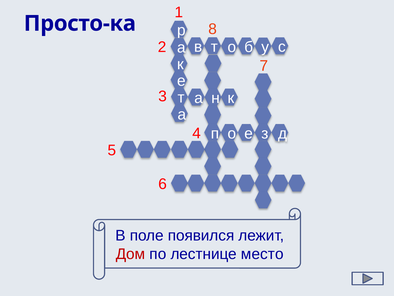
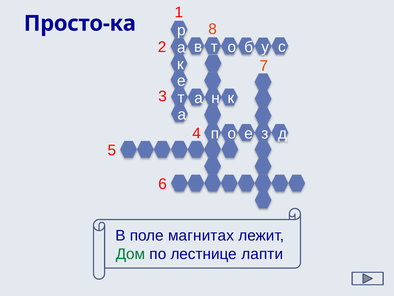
появился: появился -> магнитах
Дом colour: red -> green
место: место -> лапти
